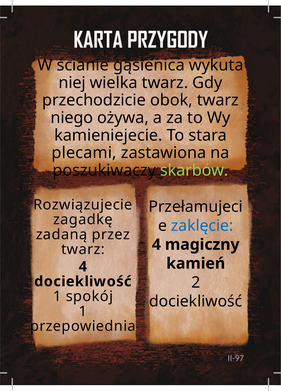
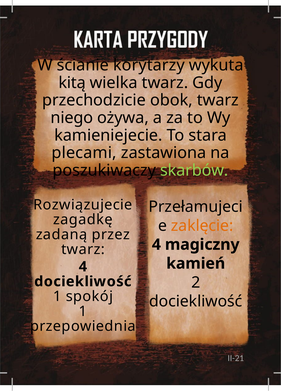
gąsienica: gąsienica -> korytarzy
niej: niej -> kitą
zaklęcie colour: blue -> orange
II-97: II-97 -> II-21
